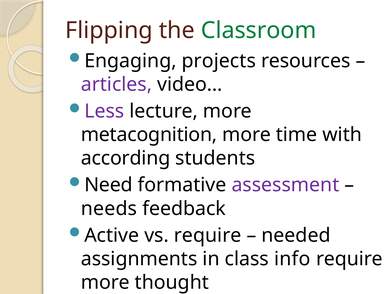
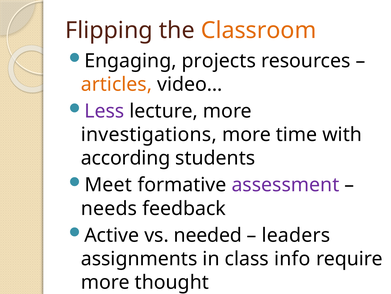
Classroom colour: green -> orange
articles colour: purple -> orange
metacognition: metacognition -> investigations
Need: Need -> Meet
vs require: require -> needed
needed: needed -> leaders
